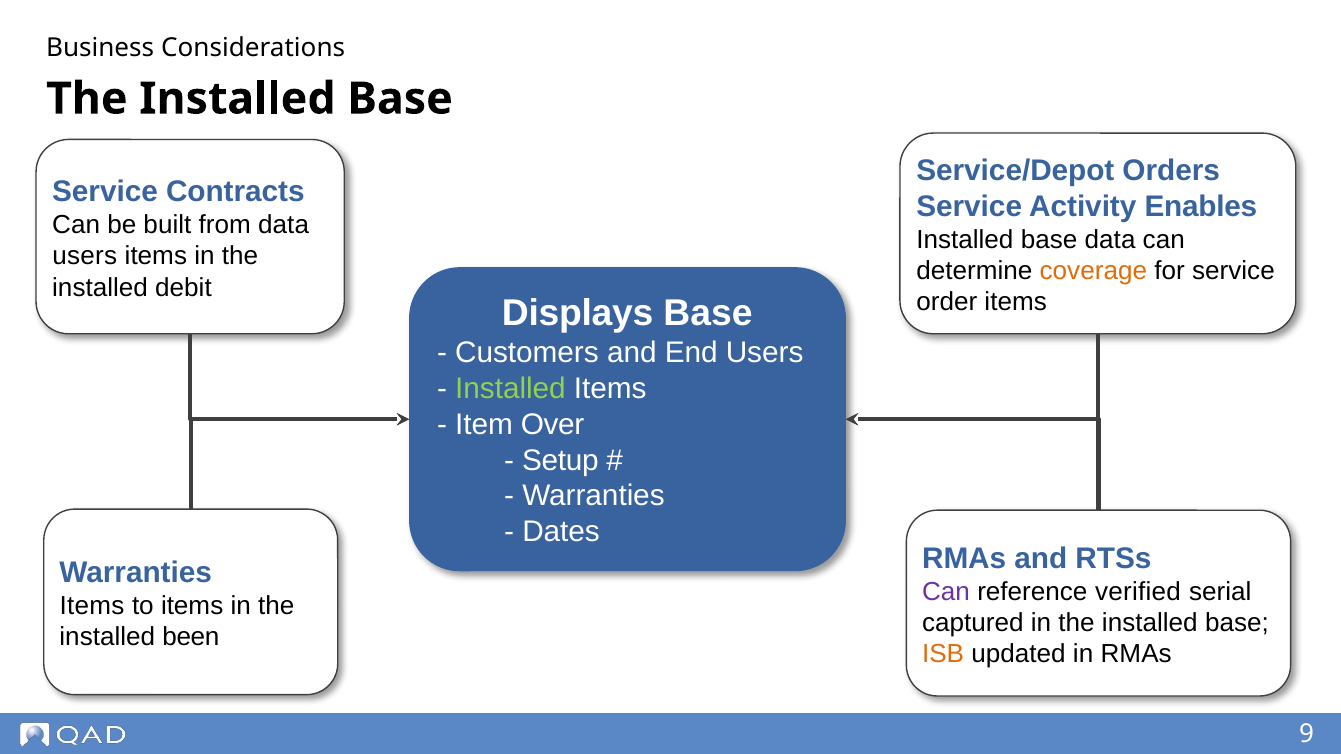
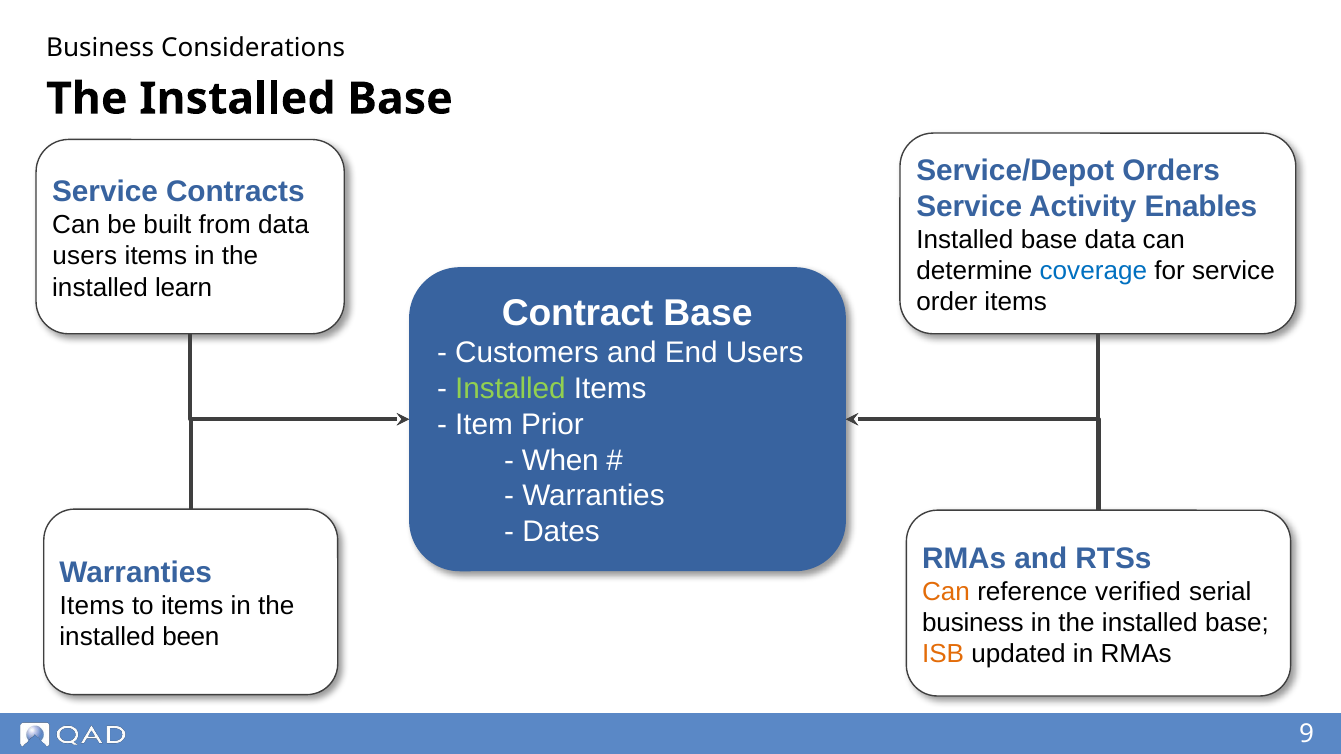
coverage colour: orange -> blue
debit: debit -> learn
Displays: Displays -> Contract
Over: Over -> Prior
Setup: Setup -> When
Can at (946, 592) colour: purple -> orange
captured at (973, 623): captured -> business
